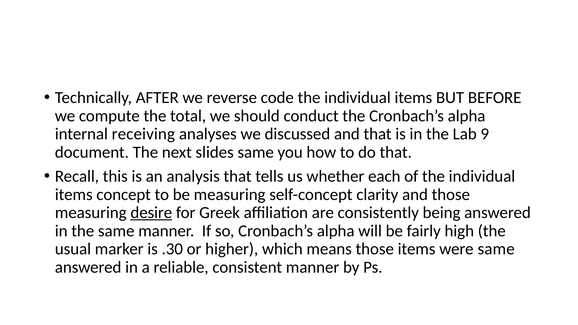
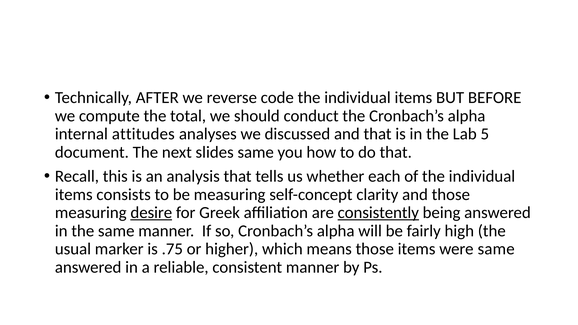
receiving: receiving -> attitudes
9: 9 -> 5
concept: concept -> consists
consistently underline: none -> present
.30: .30 -> .75
